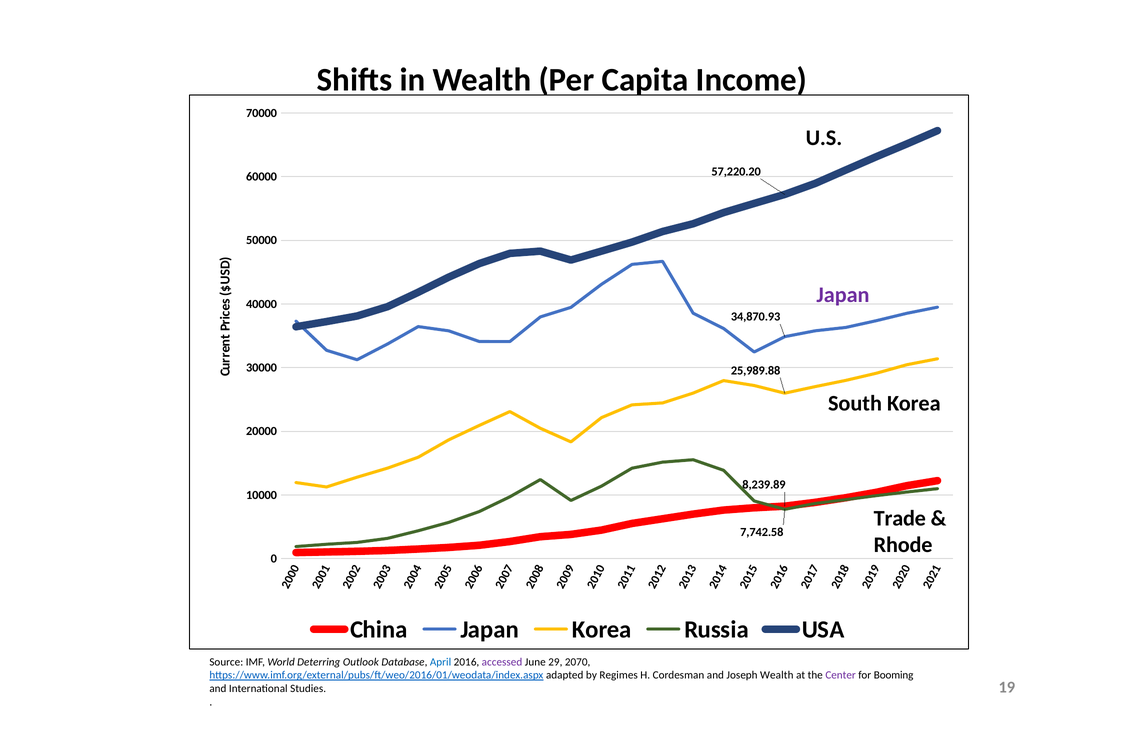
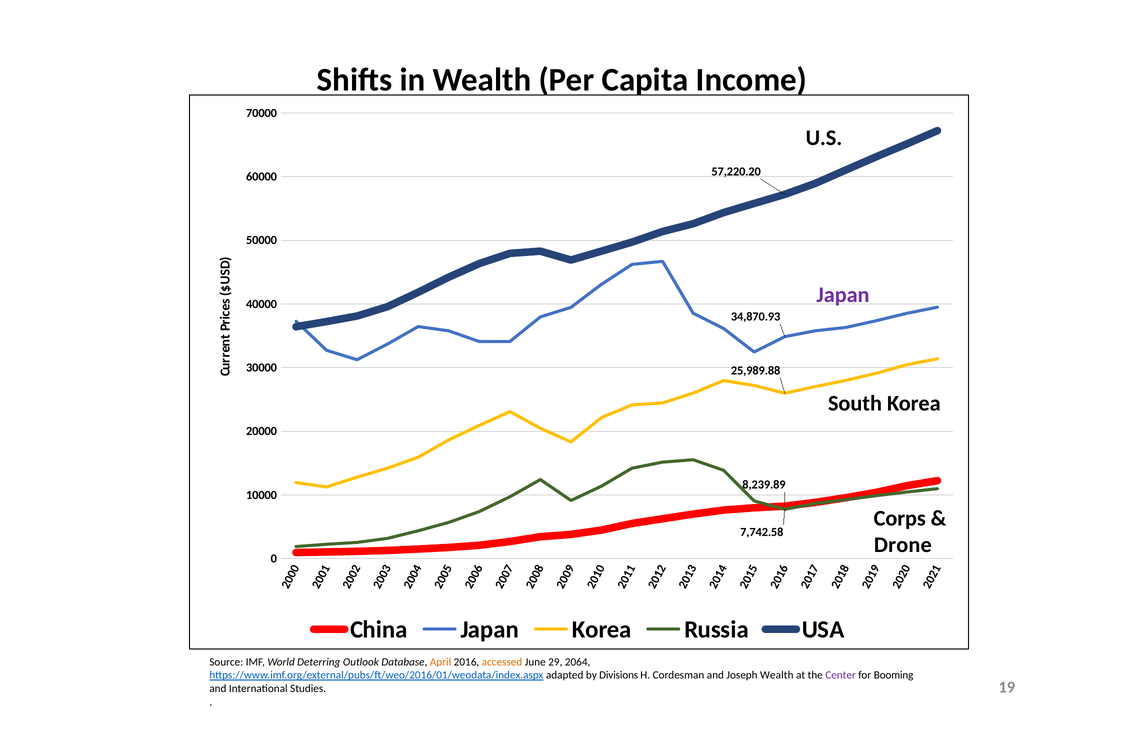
Trade: Trade -> Corps
Rhode: Rhode -> Drone
April colour: blue -> orange
accessed colour: purple -> orange
2070: 2070 -> 2064
Regimes: Regimes -> Divisions
